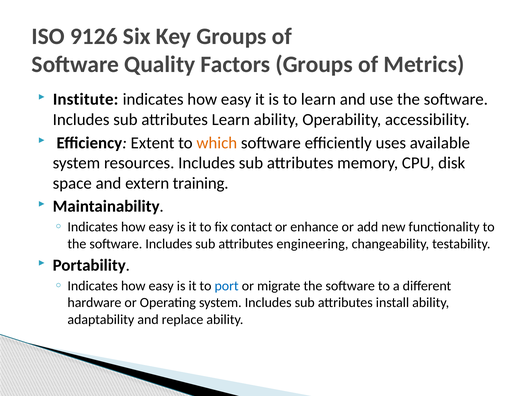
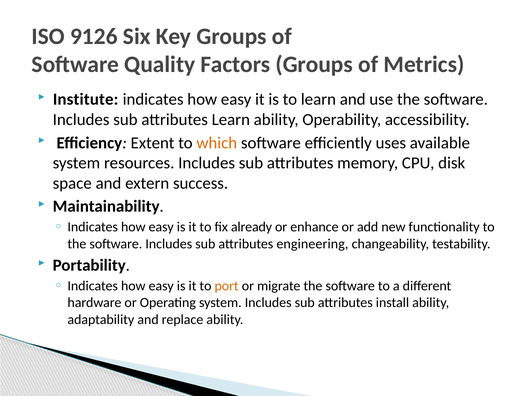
training: training -> success
contact: contact -> already
port colour: blue -> orange
